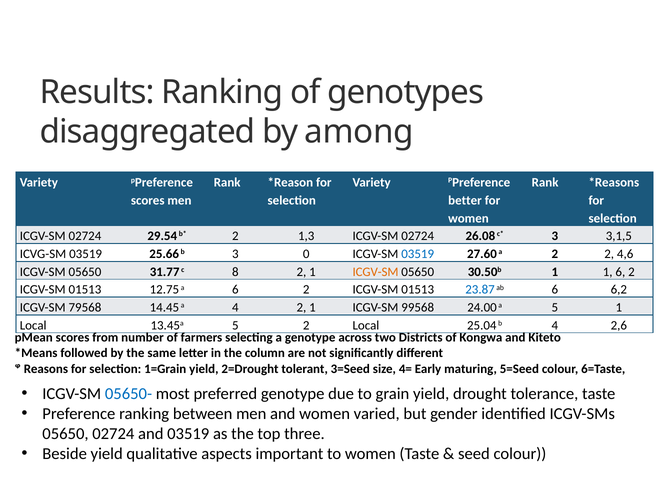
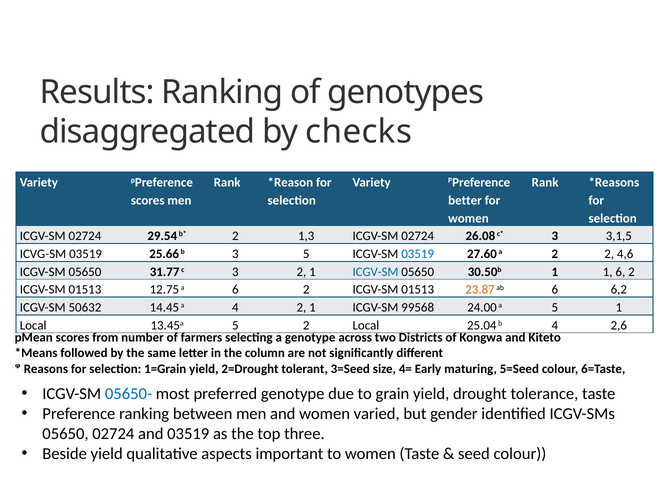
among: among -> checks
3 0: 0 -> 5
c 8: 8 -> 3
ICGV-SM at (376, 272) colour: orange -> blue
23.87 colour: blue -> orange
79568: 79568 -> 50632
